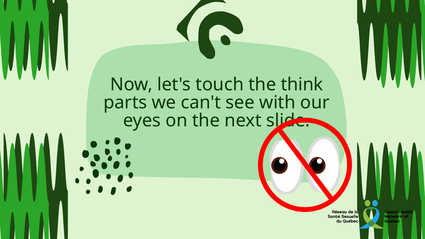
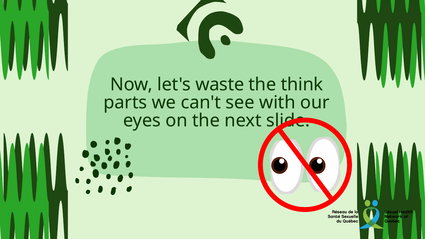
touch: touch -> waste
